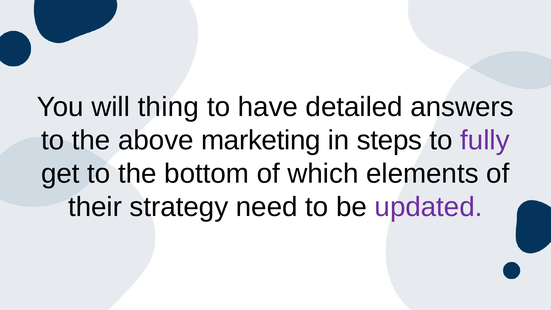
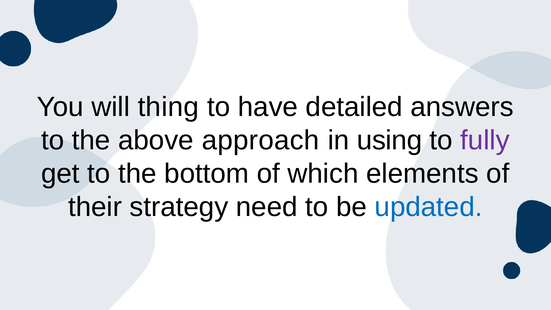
marketing: marketing -> approach
steps: steps -> using
updated colour: purple -> blue
